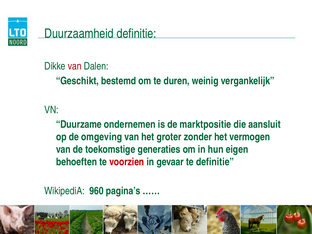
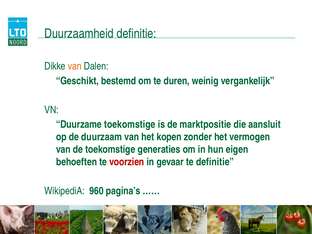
van at (75, 66) colour: red -> orange
Duurzame ondernemen: ondernemen -> toekomstige
omgeving: omgeving -> duurzaam
groter: groter -> kopen
